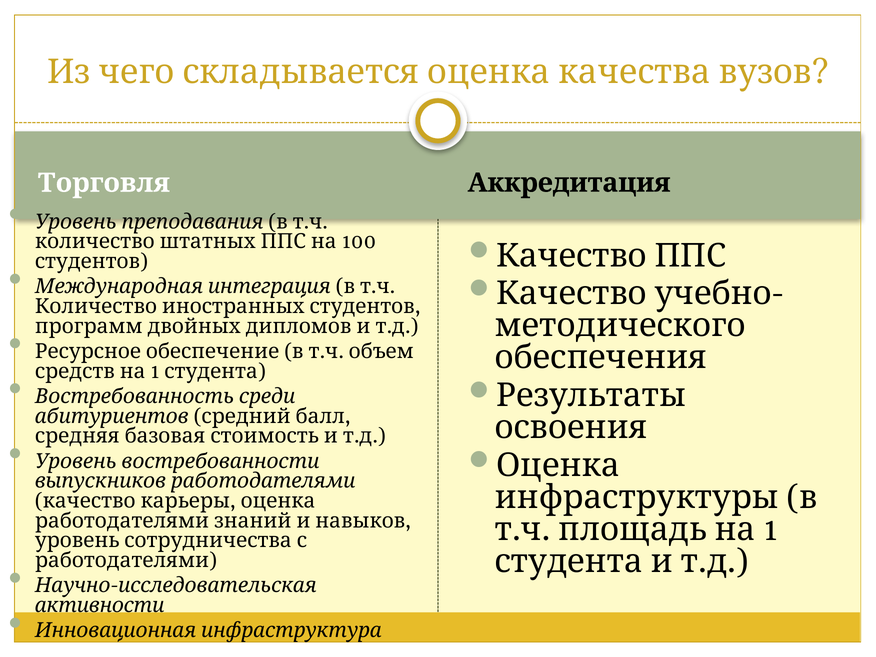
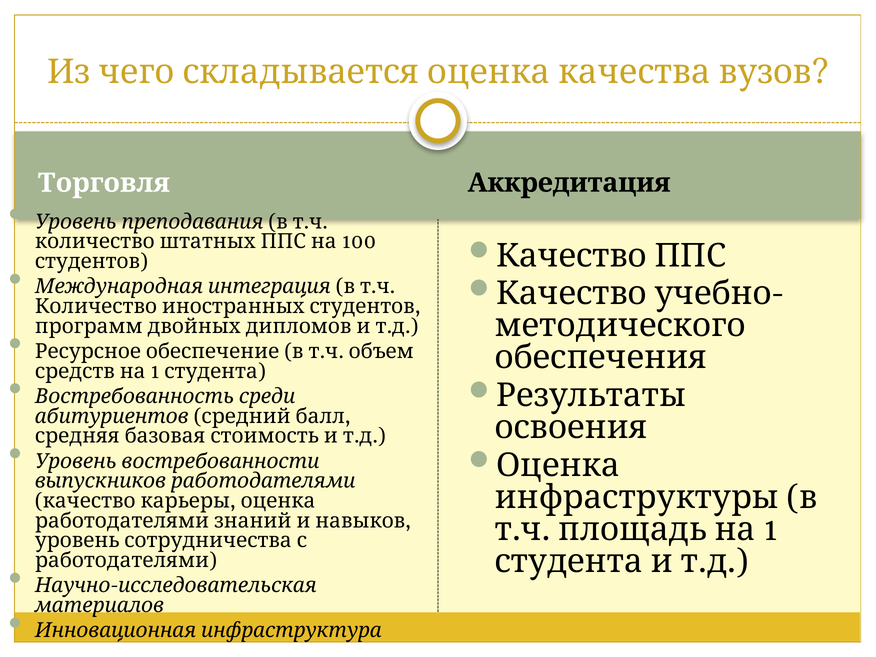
активности: активности -> материалов
